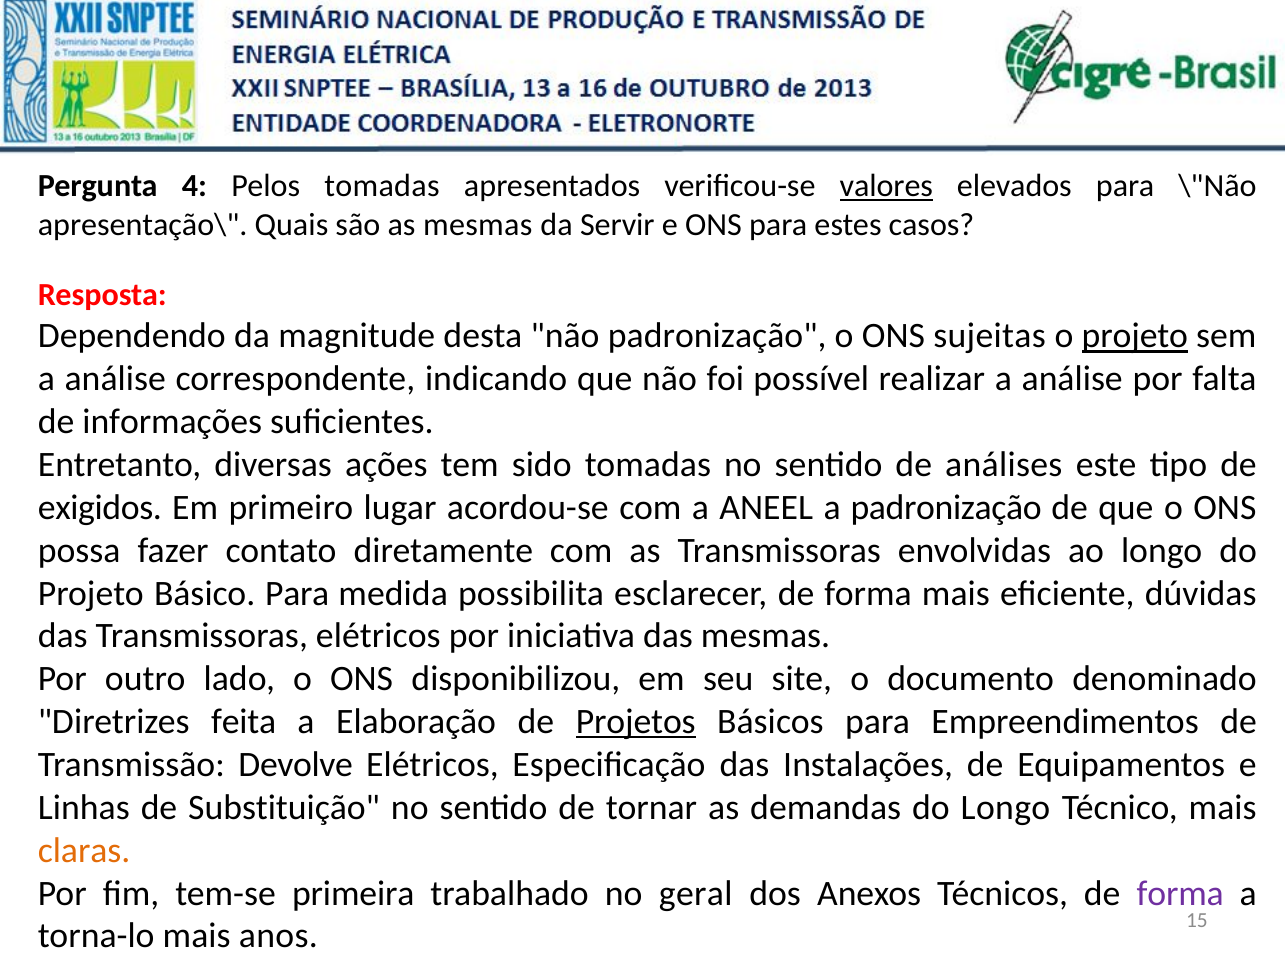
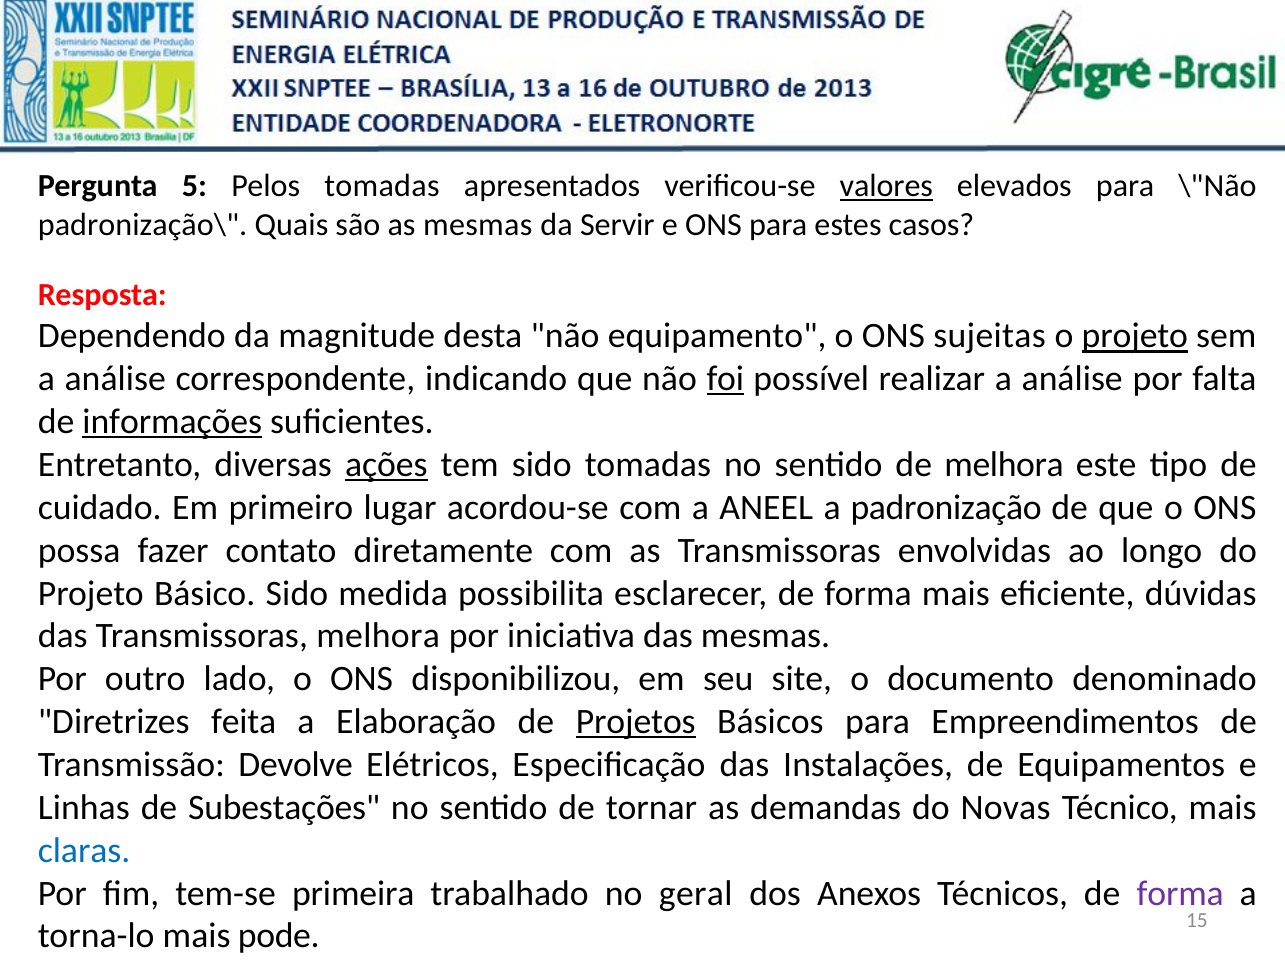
4: 4 -> 5
apresentação\: apresentação\ -> padronização\
não padronização: padronização -> equipamento
foi underline: none -> present
informações underline: none -> present
ações underline: none -> present
de análises: análises -> melhora
exigidos: exigidos -> cuidado
Básico Para: Para -> Sido
Transmissoras elétricos: elétricos -> melhora
Substituição: Substituição -> Subestações
do Longo: Longo -> Novas
claras colour: orange -> blue
anos: anos -> pode
